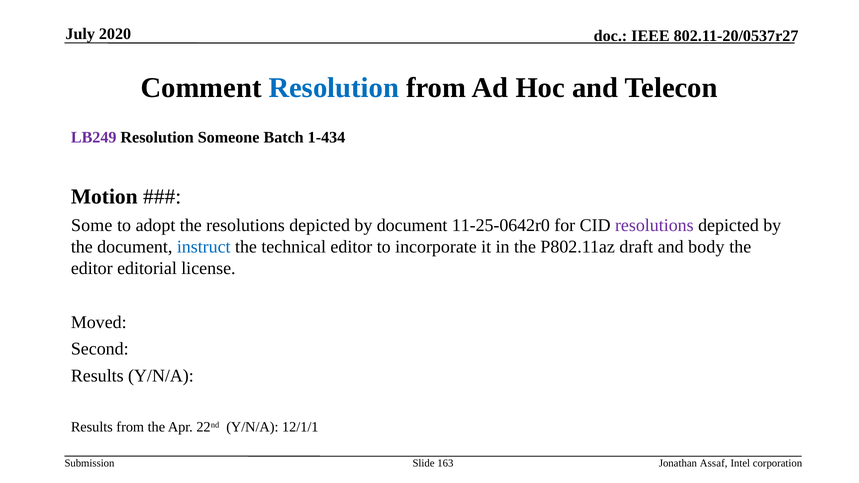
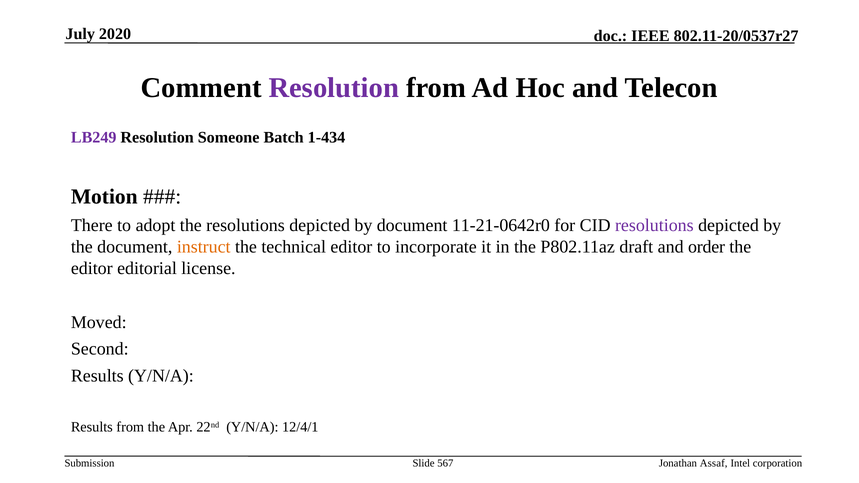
Resolution at (334, 88) colour: blue -> purple
Some: Some -> There
11-25-0642r0: 11-25-0642r0 -> 11-21-0642r0
instruct colour: blue -> orange
body: body -> order
12/1/1: 12/1/1 -> 12/4/1
163: 163 -> 567
